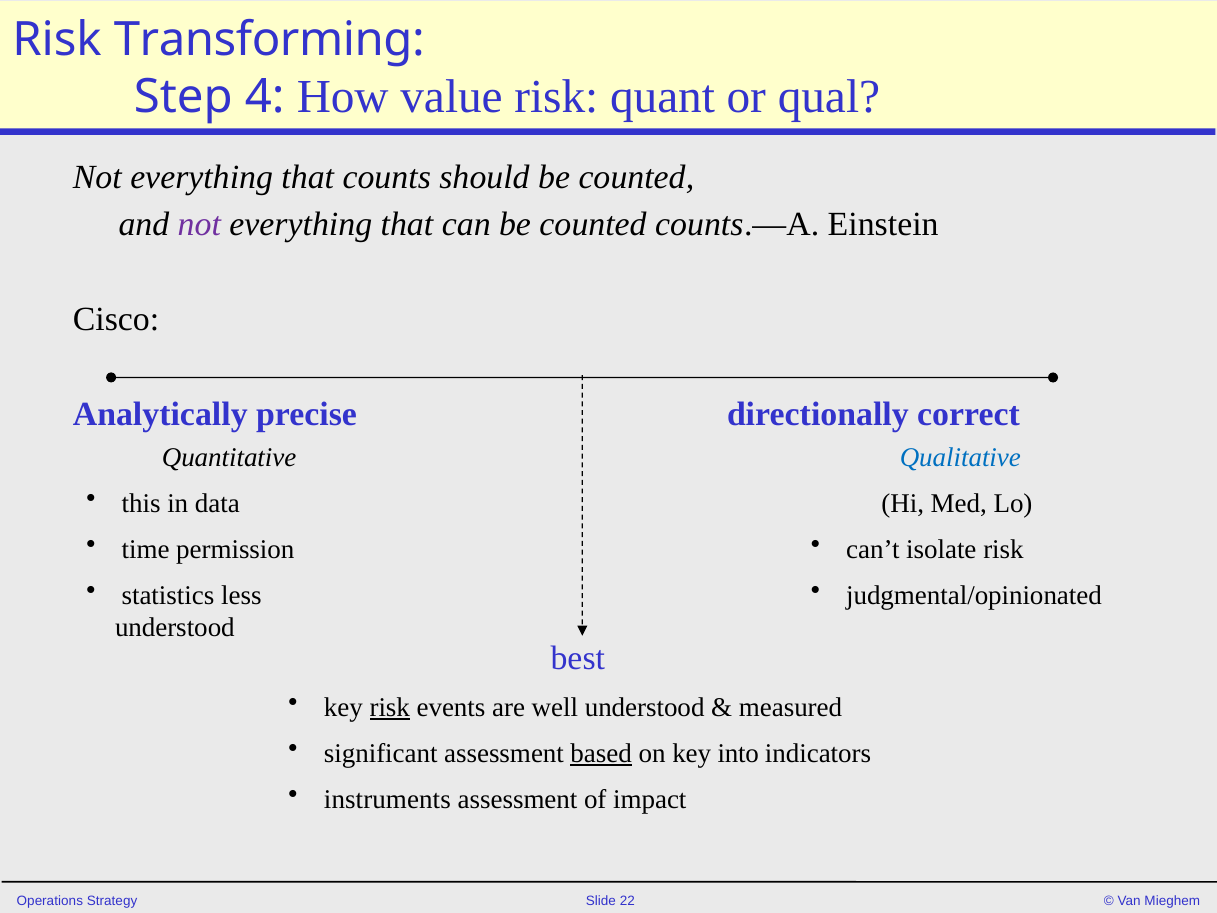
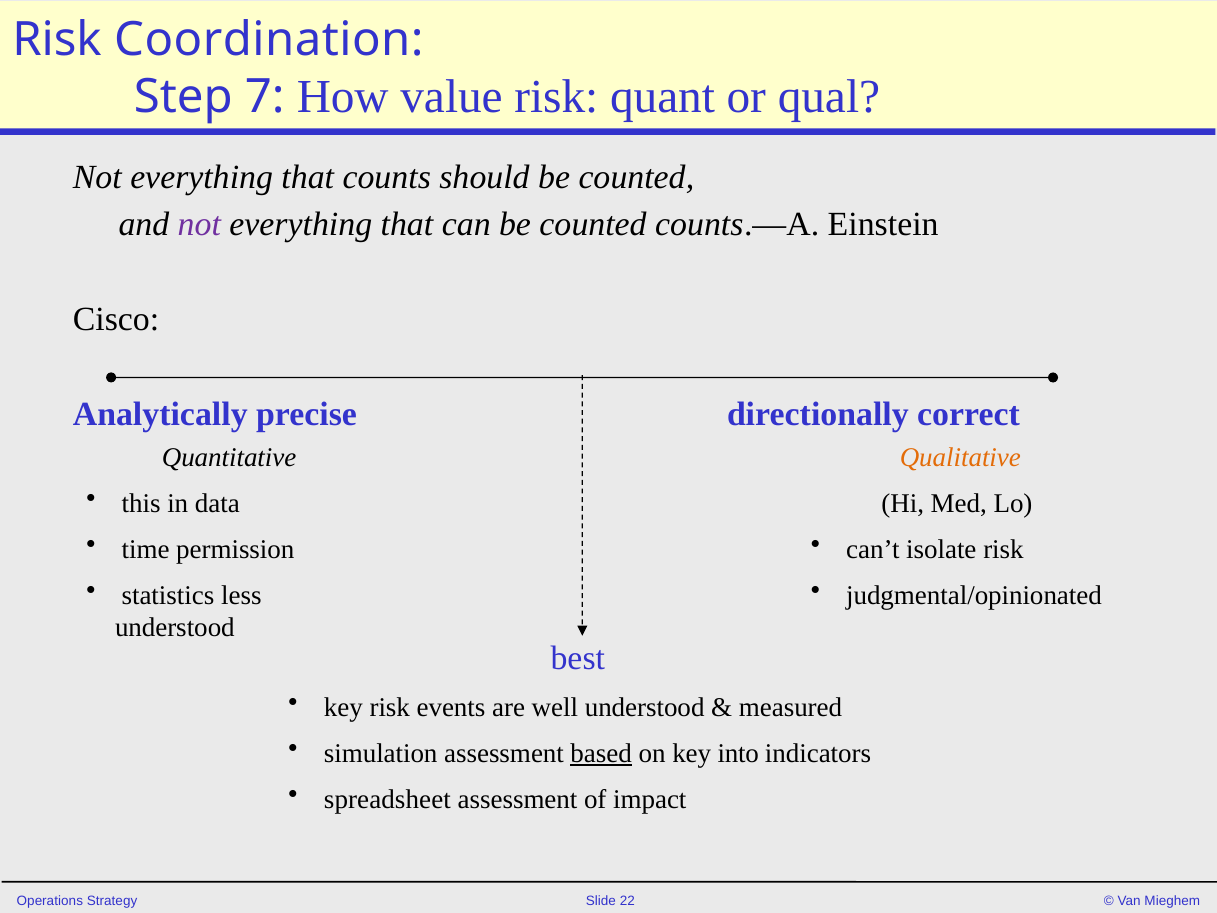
Transforming: Transforming -> Coordination
4: 4 -> 7
Qualitative colour: blue -> orange
risk at (390, 707) underline: present -> none
significant: significant -> simulation
instruments: instruments -> spreadsheet
